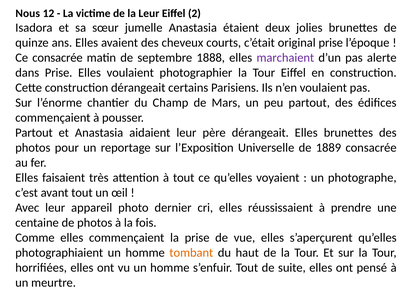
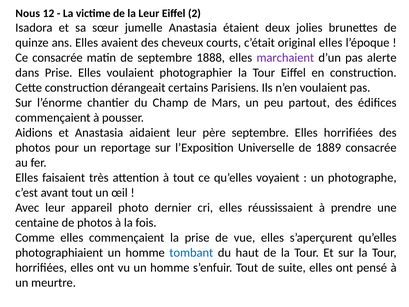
original prise: prise -> elles
Partout at (34, 133): Partout -> Aidions
père dérangeait: dérangeait -> septembre
Elles brunettes: brunettes -> horrifiées
tombant colour: orange -> blue
